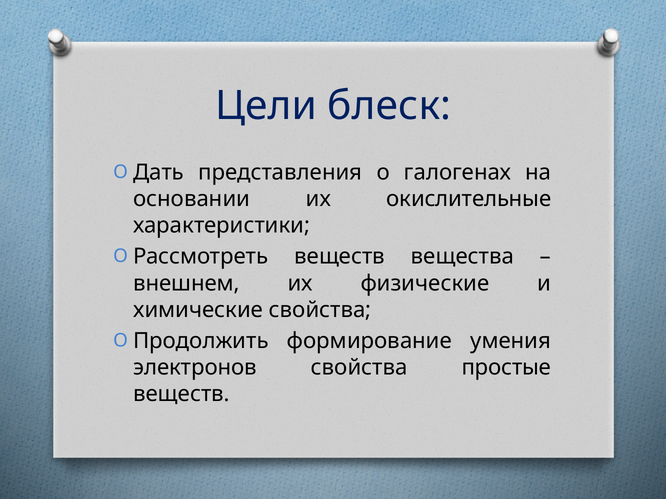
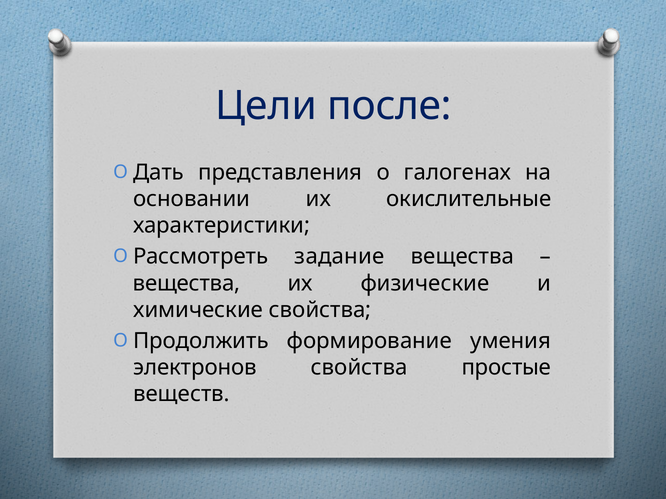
блеск: блеск -> после
Рассмотреть веществ: веществ -> задание
внешнем at (186, 284): внешнем -> вещества
